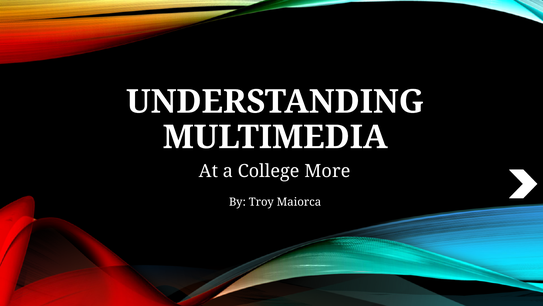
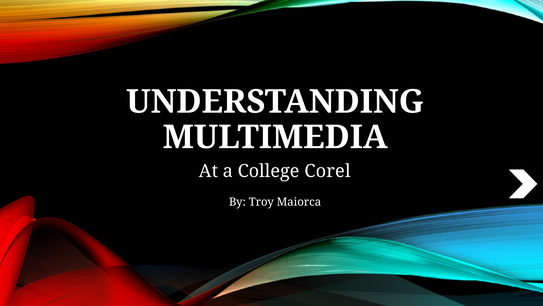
More: More -> Corel
